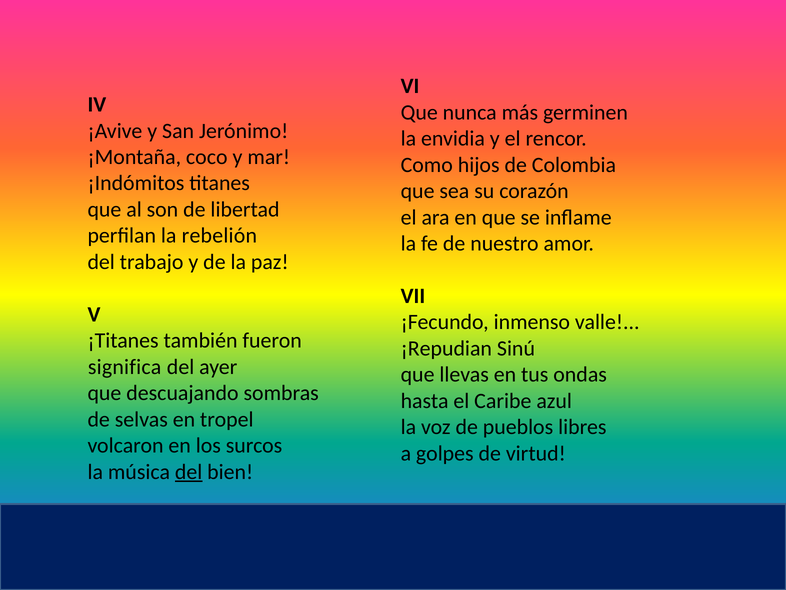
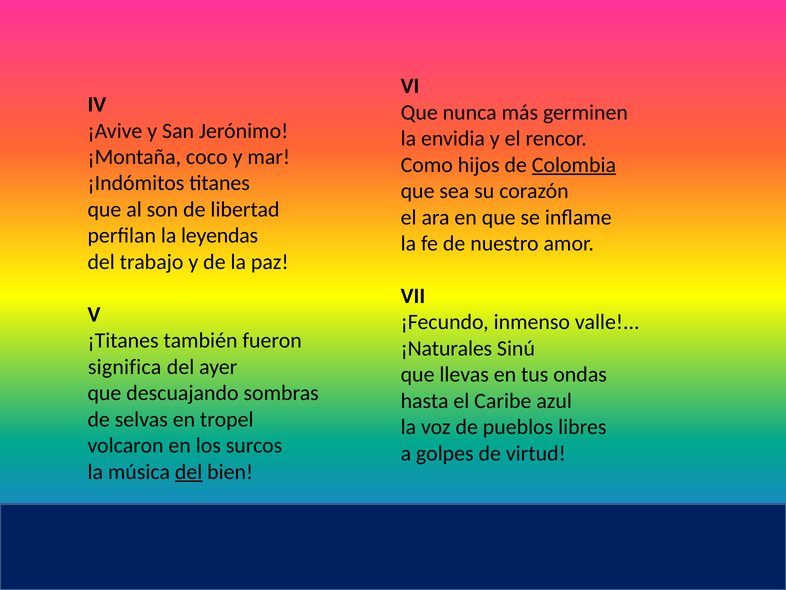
Colombia underline: none -> present
rebelión: rebelión -> leyendas
¡Repudian: ¡Repudian -> ¡Naturales
